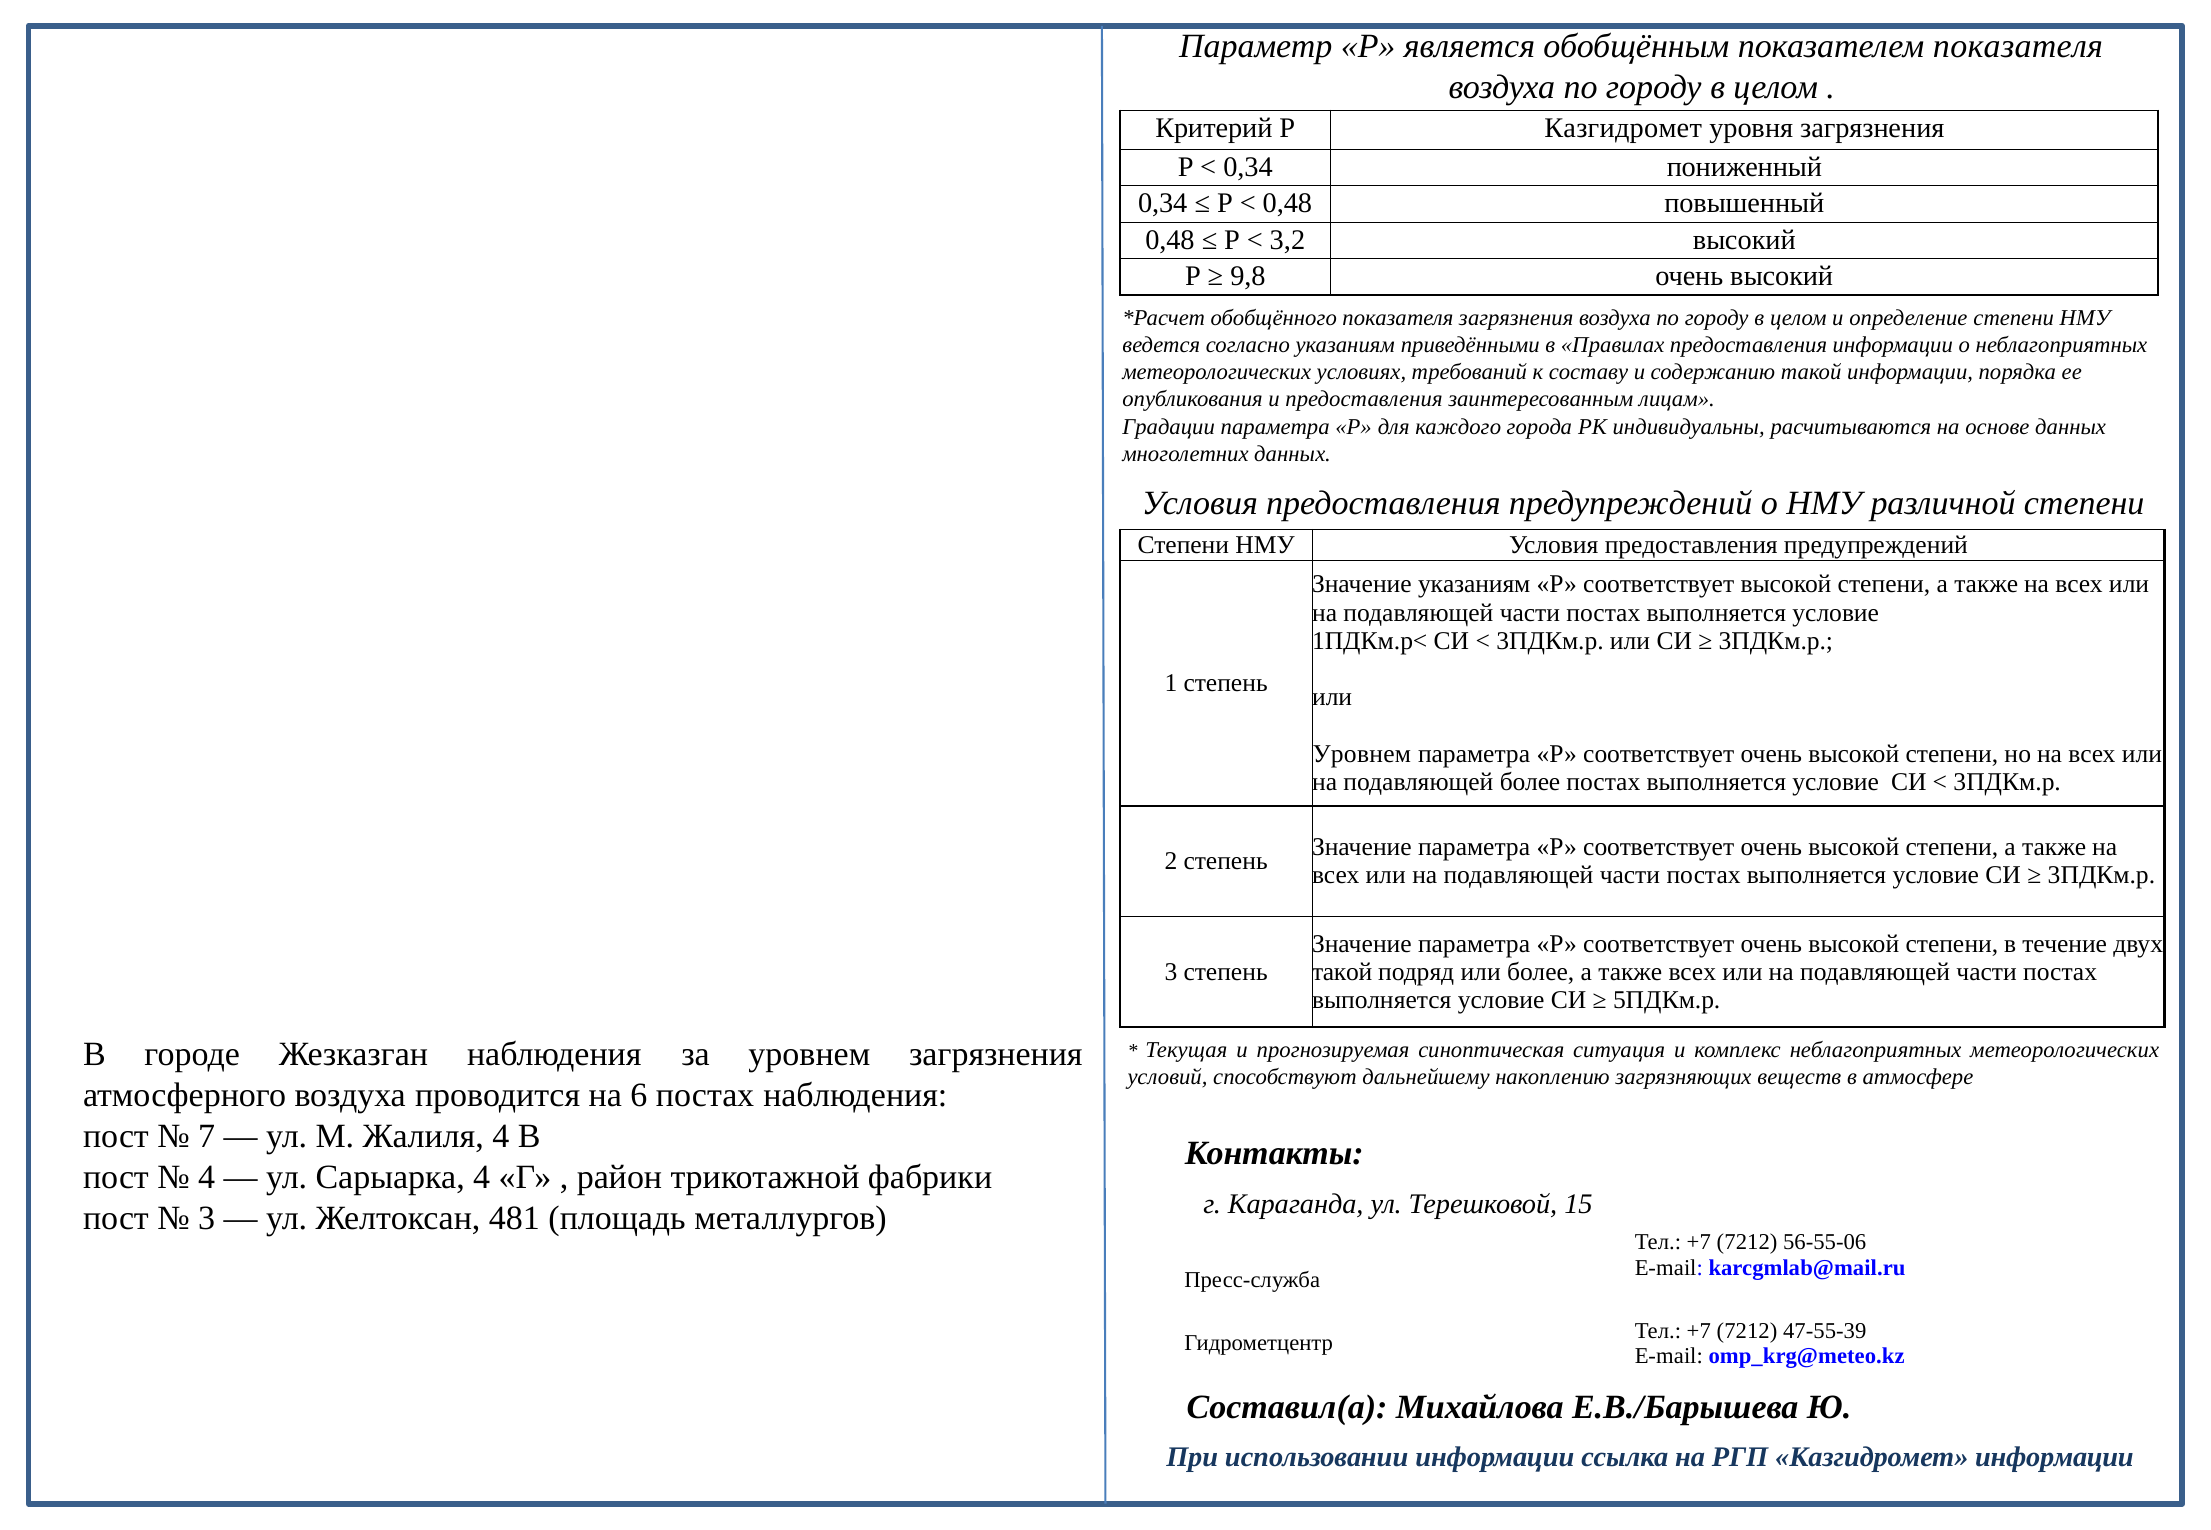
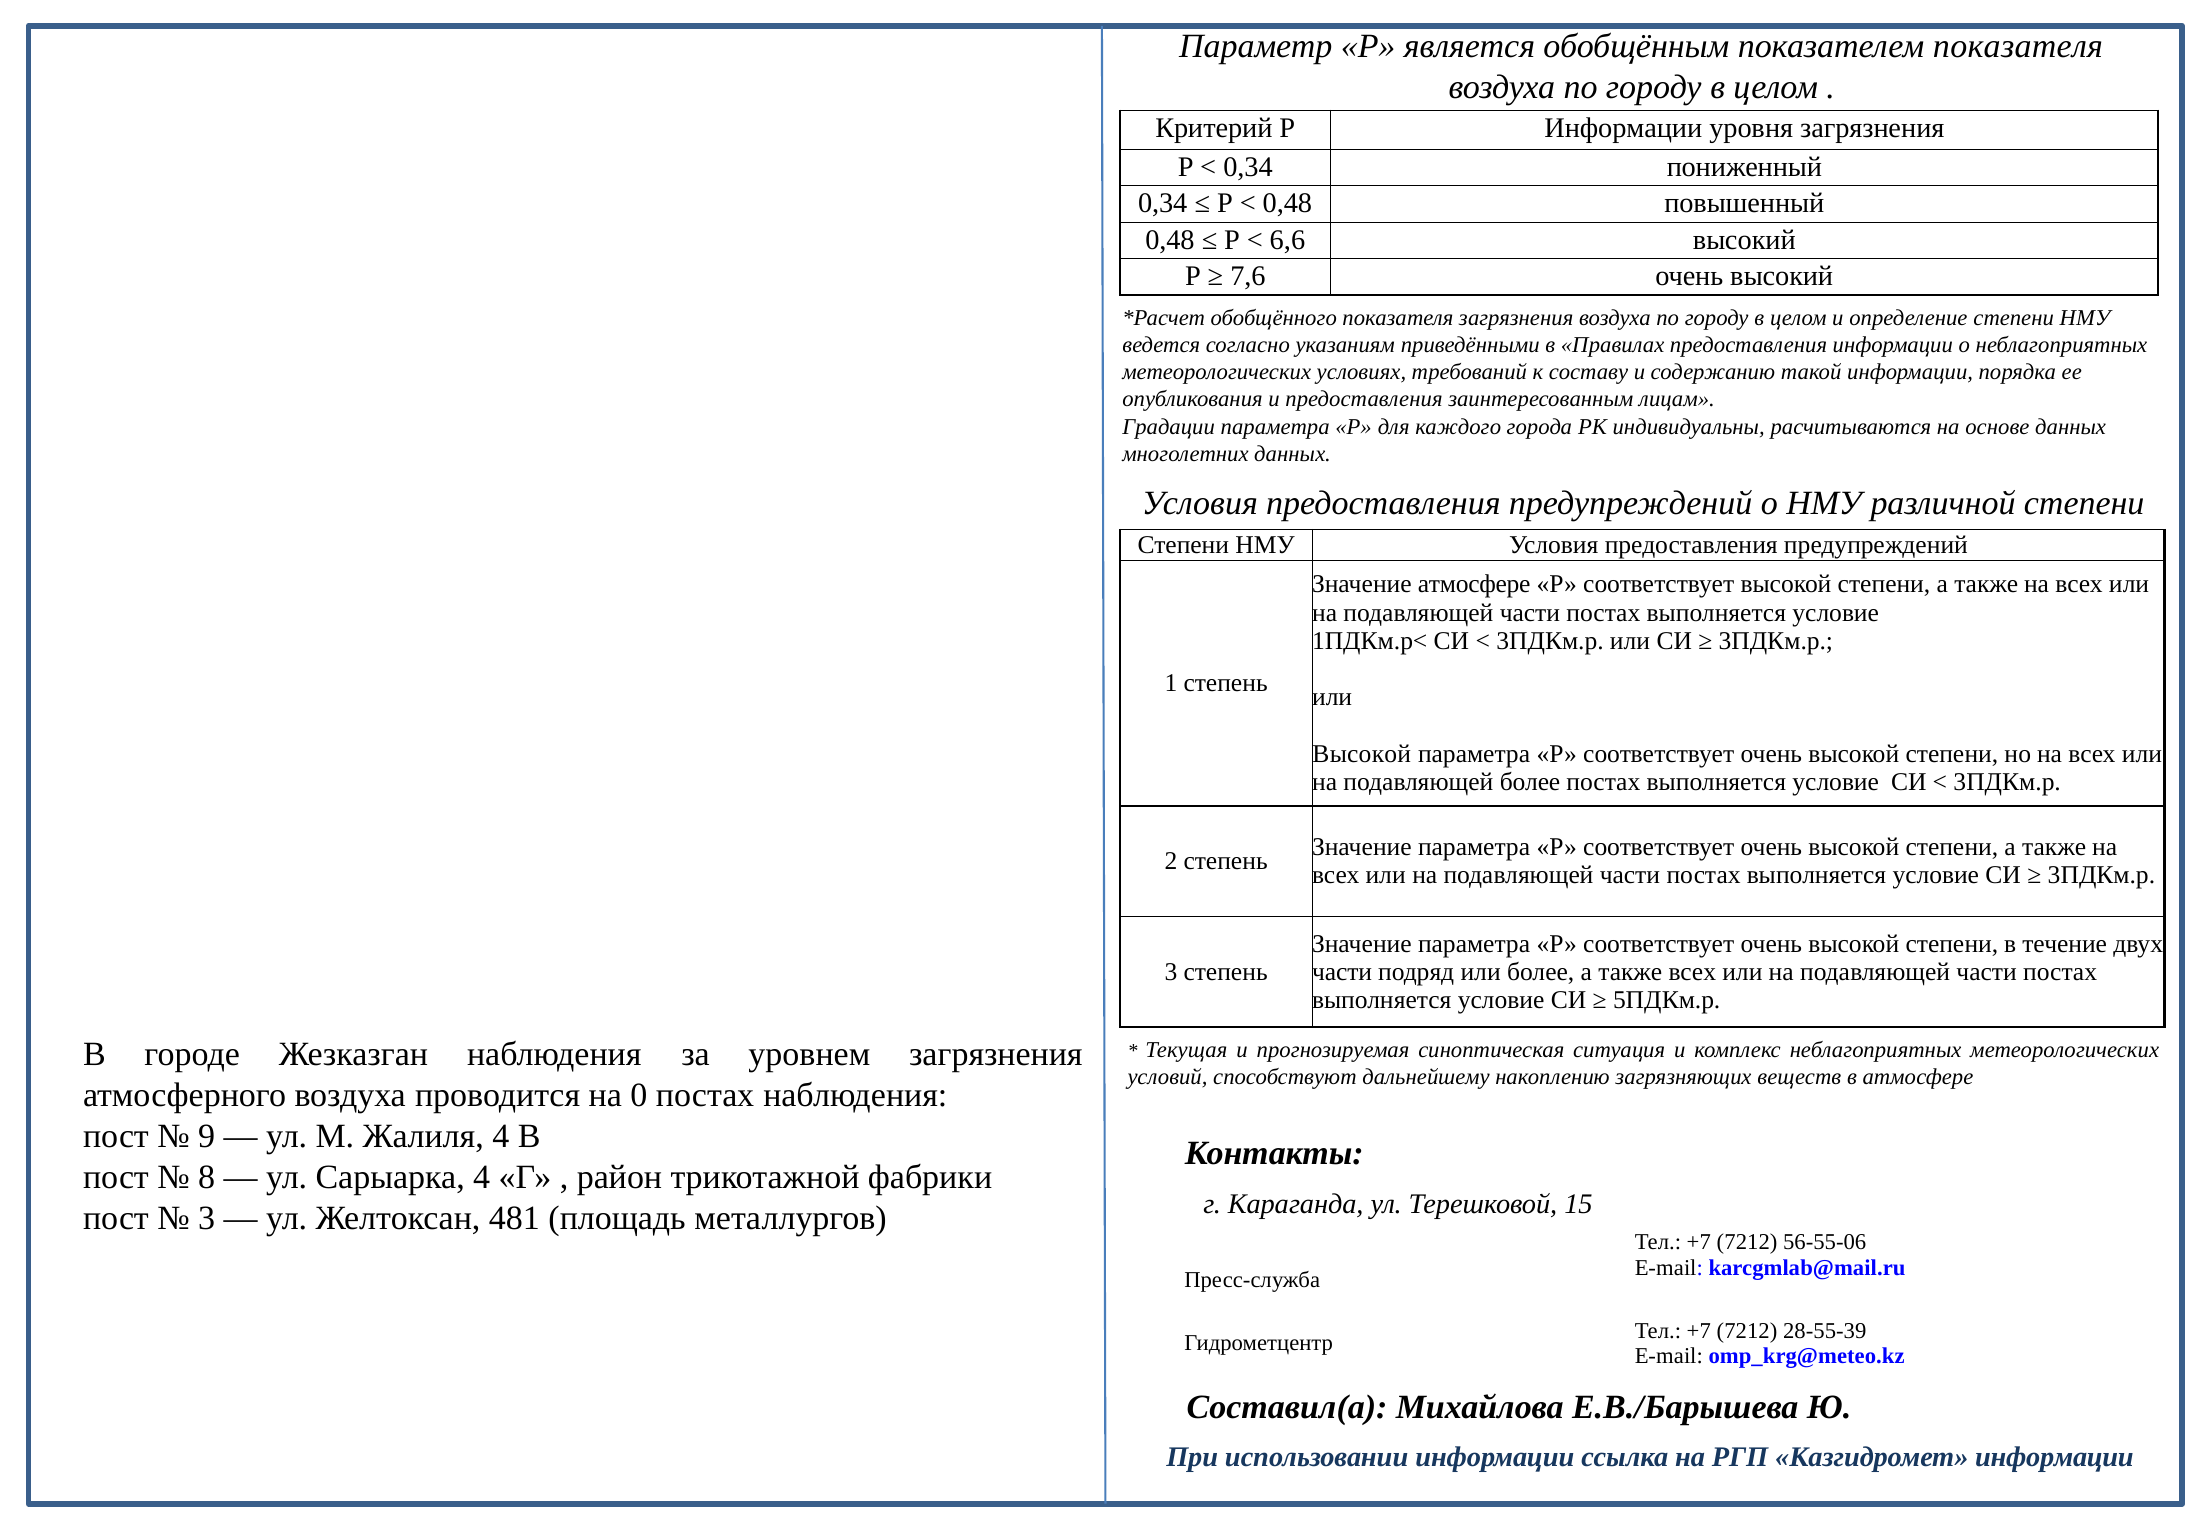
Р Казгидромет: Казгидромет -> Информации
3,2: 3,2 -> 6,6
9,8: 9,8 -> 7,6
Значение указаниям: указаниям -> атмосфере
Уровнем at (1362, 754): Уровнем -> Высокой
такой at (1342, 972): такой -> части
6: 6 -> 0
7: 7 -> 9
4 at (207, 1178): 4 -> 8
47-55-39: 47-55-39 -> 28-55-39
